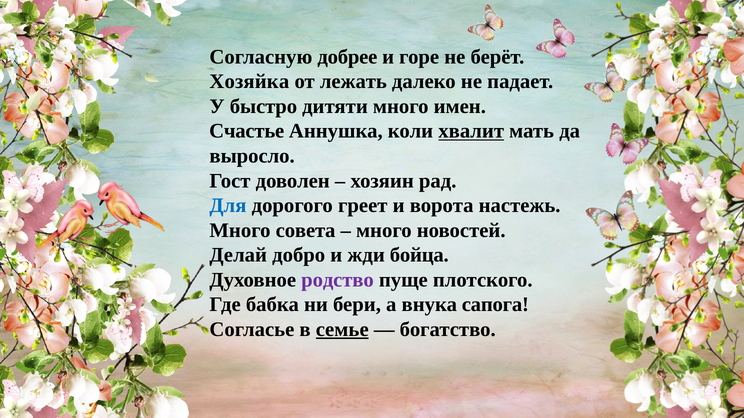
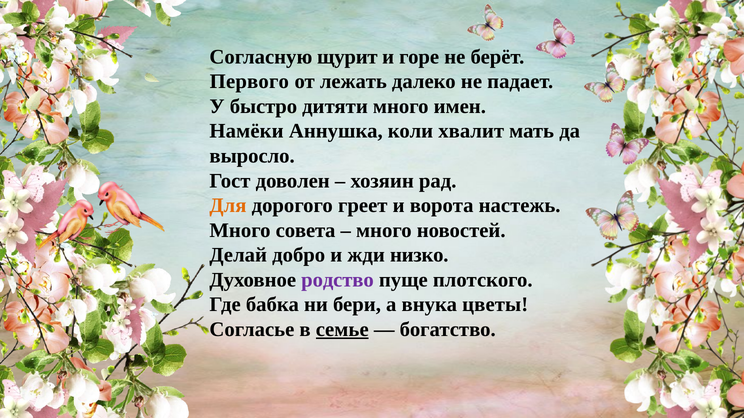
добрее: добрее -> щурит
Хозяйка: Хозяйка -> Первого
Счастье: Счастье -> Намёки
хвалит underline: present -> none
Для colour: blue -> orange
бойца: бойца -> низко
сапога: сапога -> цветы
